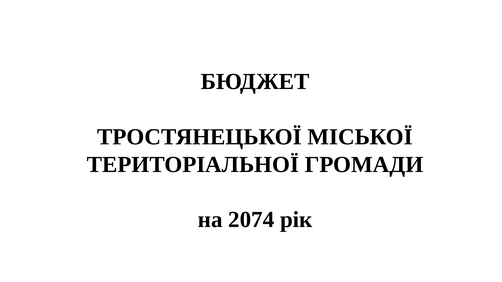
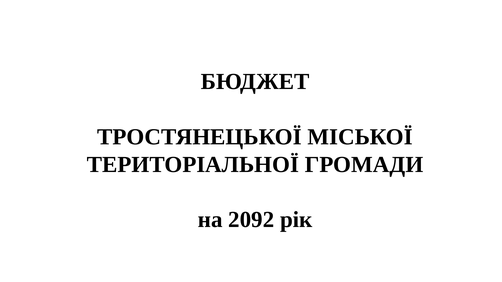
2074: 2074 -> 2092
